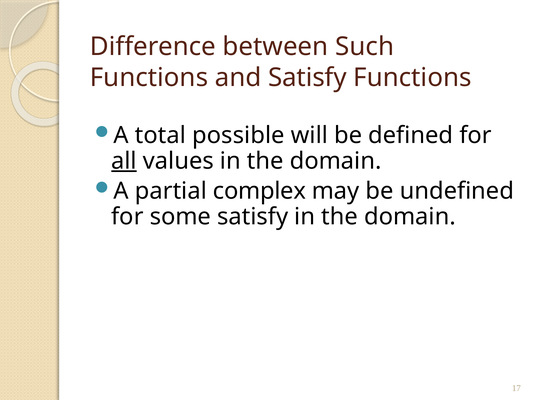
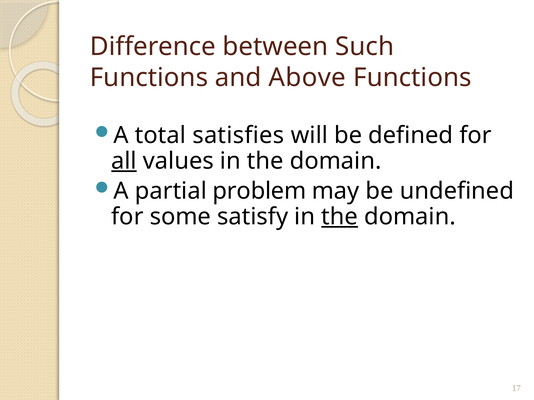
and Satisfy: Satisfy -> Above
possible: possible -> satisfies
complex: complex -> problem
the at (340, 217) underline: none -> present
